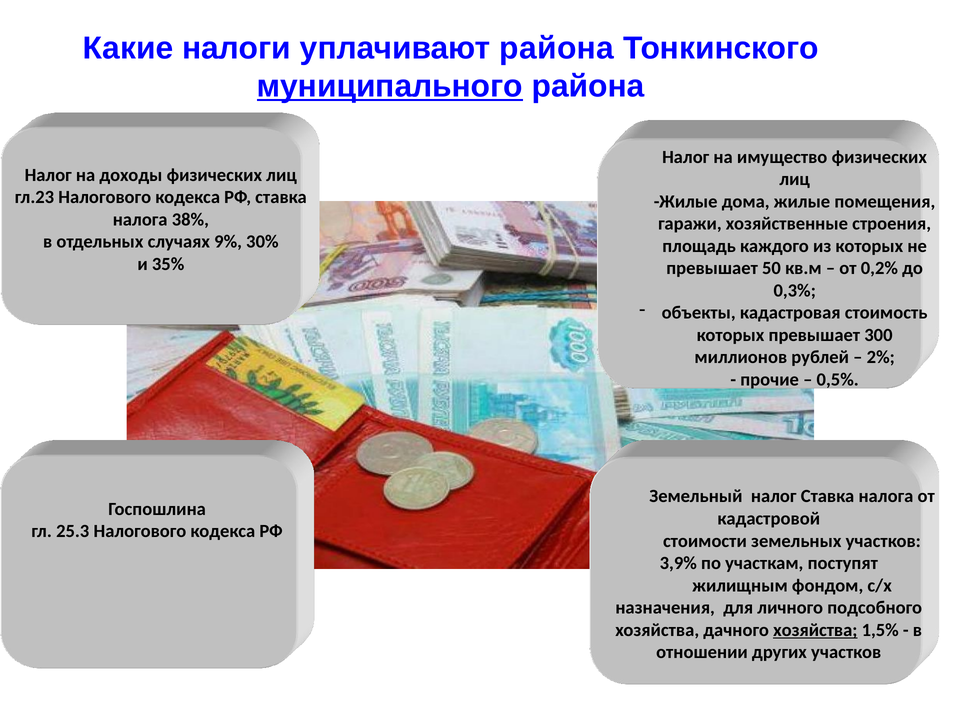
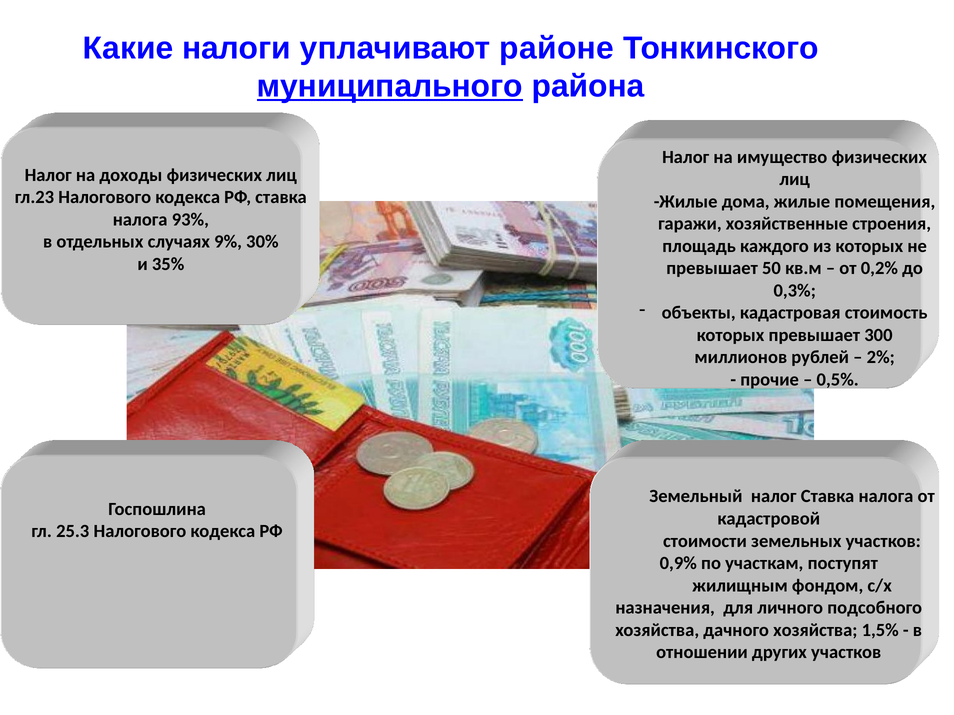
уплачивают района: района -> районе
38%: 38% -> 93%
3,9%: 3,9% -> 0,9%
хозяйства at (815, 630) underline: present -> none
